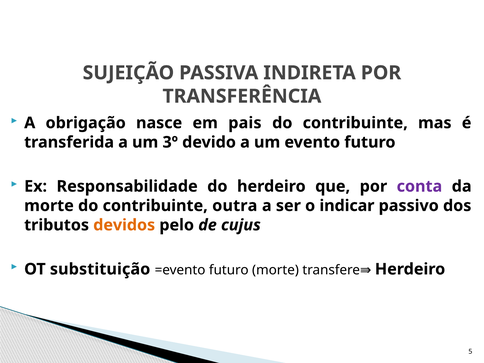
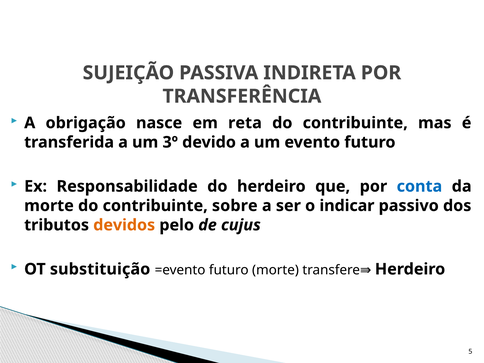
pais: pais -> reta
conta colour: purple -> blue
outra: outra -> sobre
